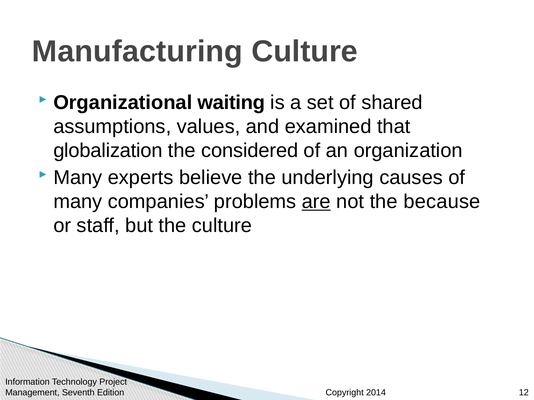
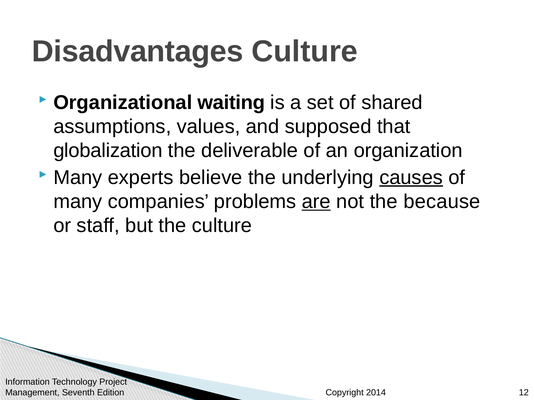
Manufacturing: Manufacturing -> Disadvantages
examined: examined -> supposed
considered: considered -> deliverable
causes underline: none -> present
